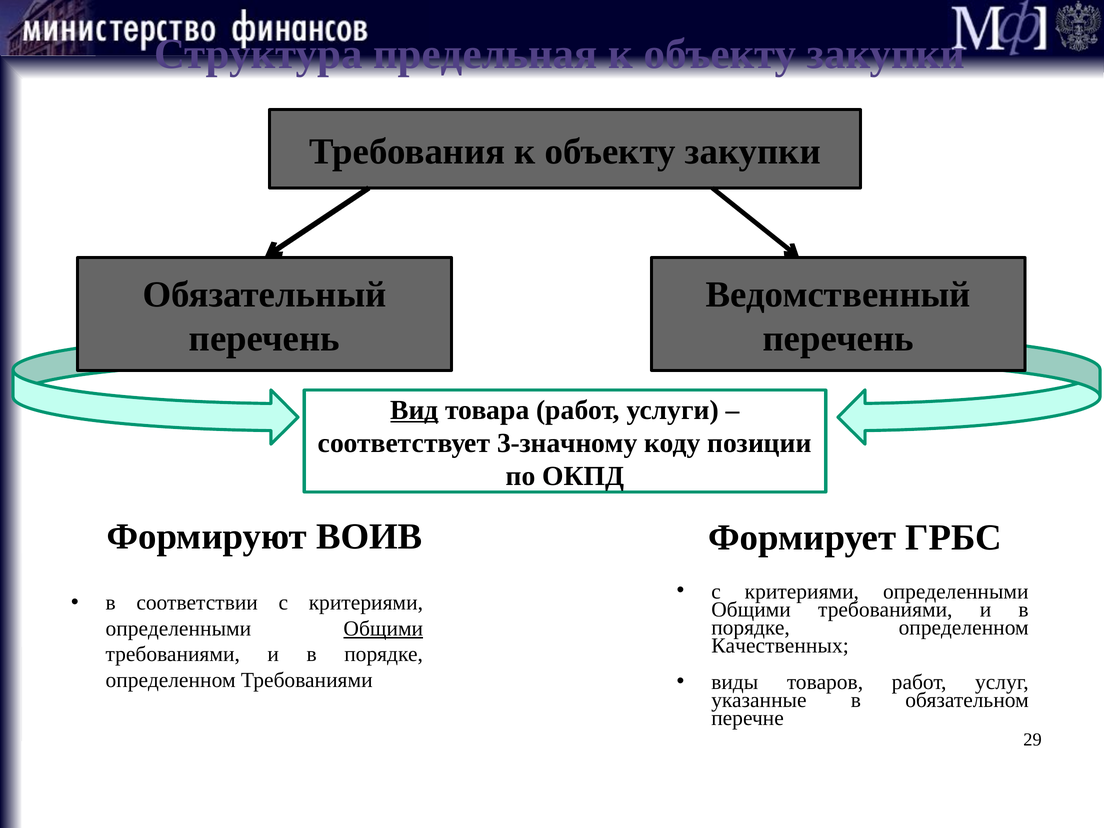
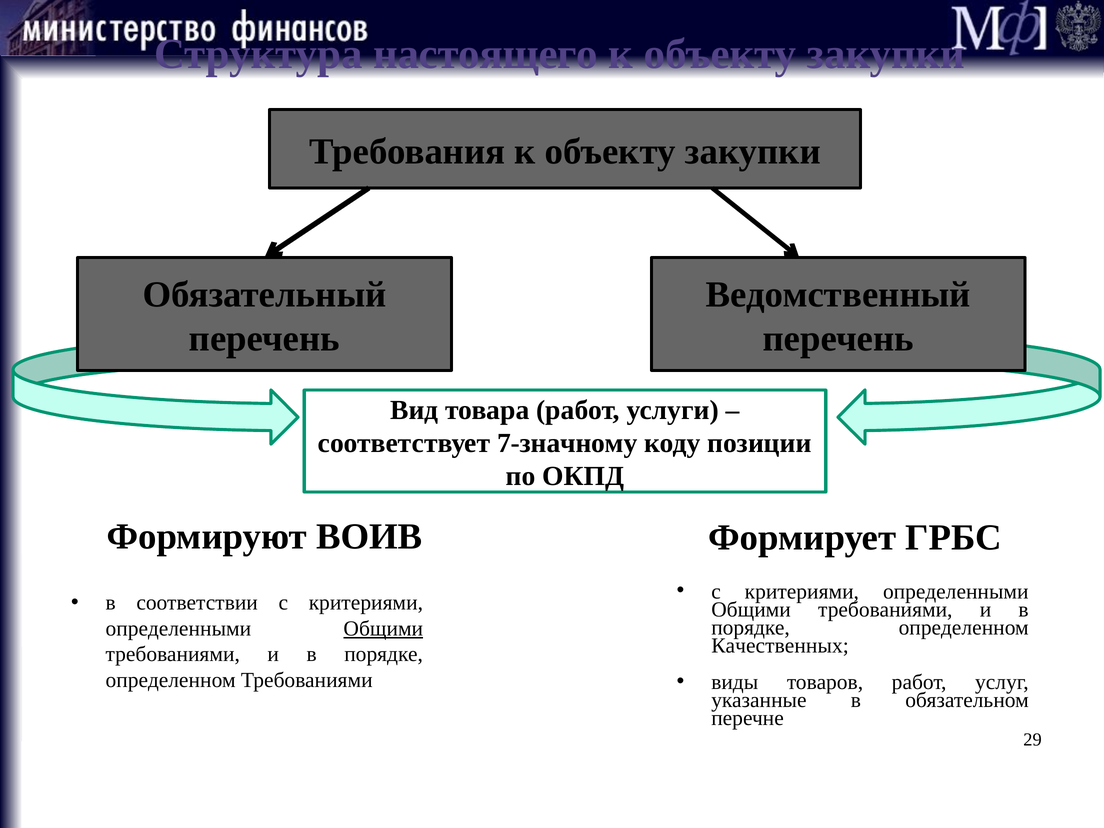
предельная: предельная -> настоящего
Вид underline: present -> none
3-значному: 3-значному -> 7-значному
